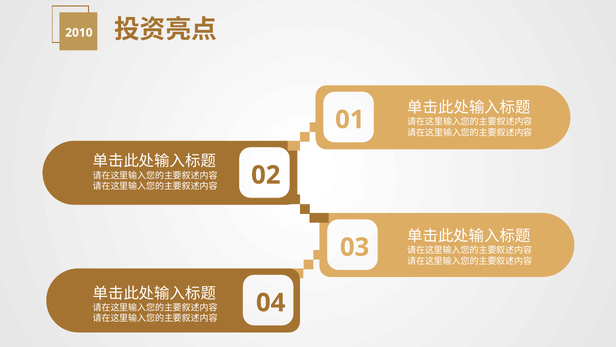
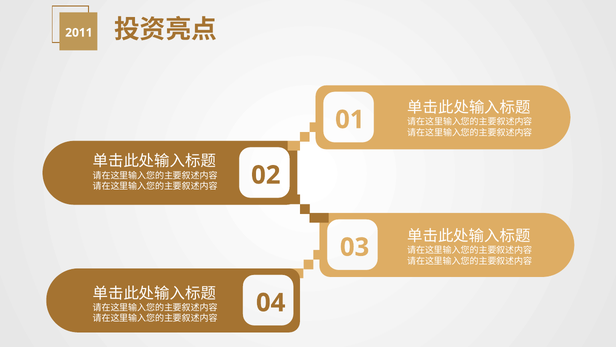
2010: 2010 -> 2011
